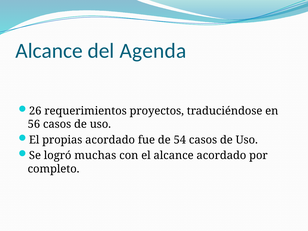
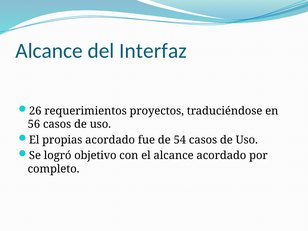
Agenda: Agenda -> Interfaz
muchas: muchas -> objetivo
